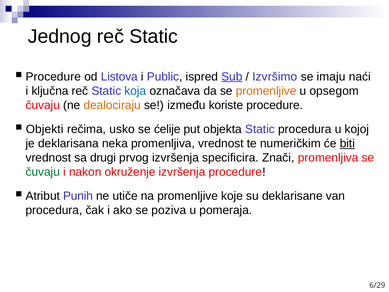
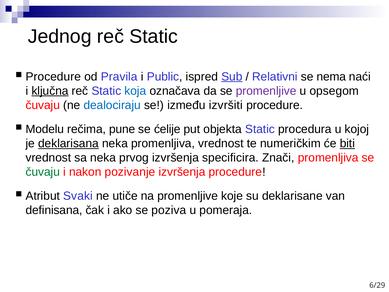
Listova: Listova -> Pravila
Izvršimo: Izvršimo -> Relativni
imaju: imaju -> nema
ključna underline: none -> present
promenljive at (266, 91) colour: orange -> purple
dealociraju colour: orange -> blue
koriste: koriste -> izvršiti
Objekti: Objekti -> Modelu
usko: usko -> pune
deklarisana underline: none -> present
sa drugi: drugi -> neka
okruženje: okruženje -> pozivanje
Punih: Punih -> Svaki
procedura at (54, 210): procedura -> definisana
